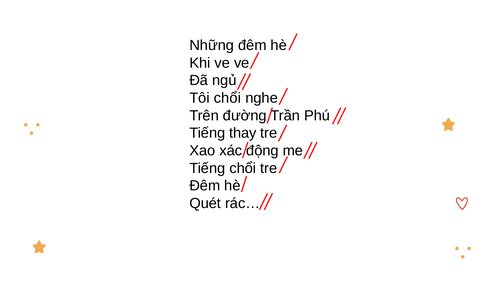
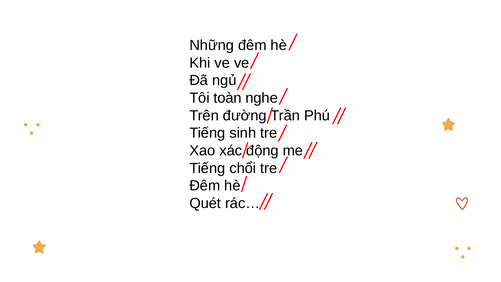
Tôi chổi: chổi -> toàn
thay: thay -> sinh
